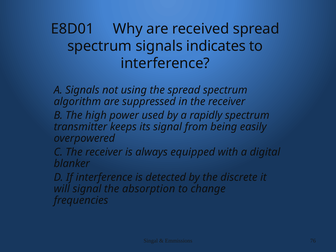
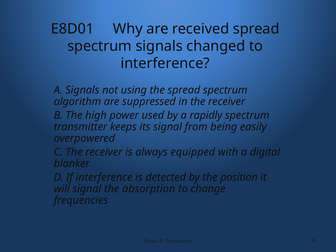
indicates: indicates -> changed
discrete: discrete -> position
